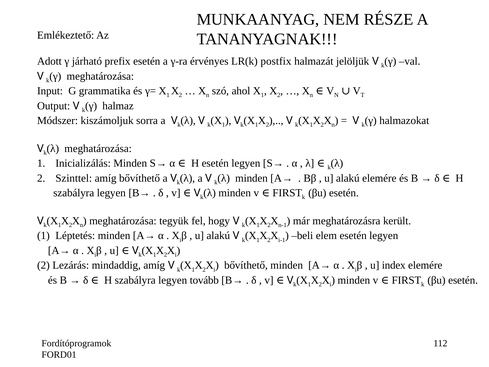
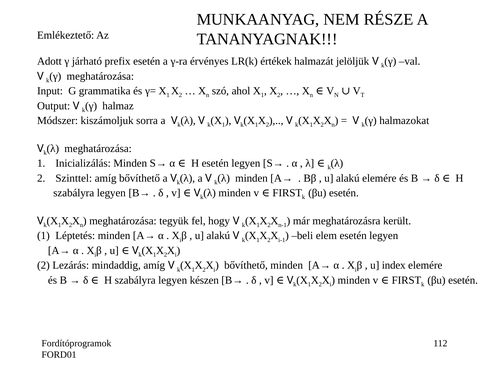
postfix: postfix -> értékek
tovább: tovább -> készen
